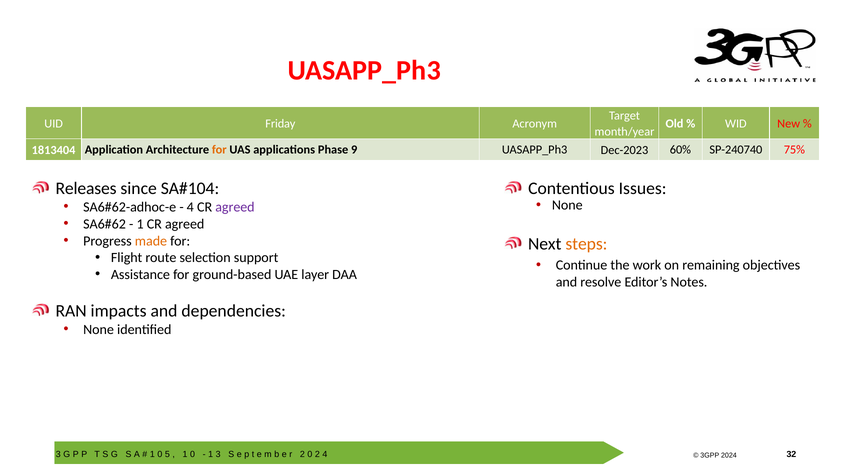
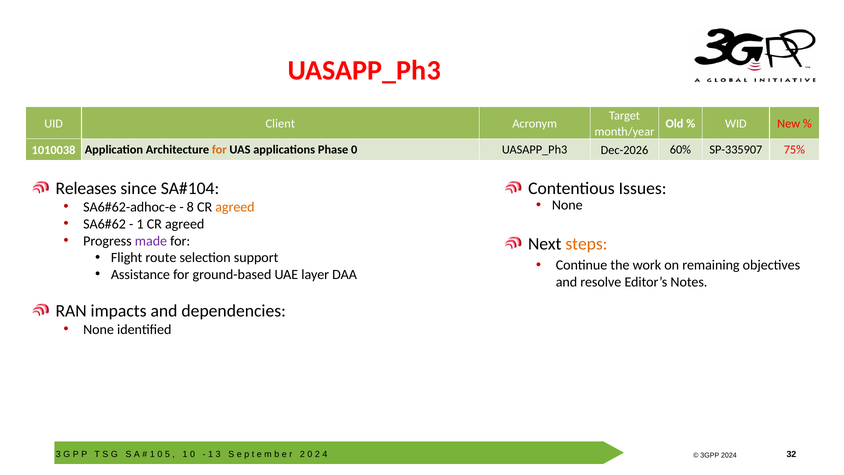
Friday: Friday -> Client
1813404: 1813404 -> 1010038
Phase 9: 9 -> 0
Dec-2023: Dec-2023 -> Dec-2026
SP-240740: SP-240740 -> SP-335907
4 at (190, 207): 4 -> 8
agreed at (235, 207) colour: purple -> orange
made colour: orange -> purple
